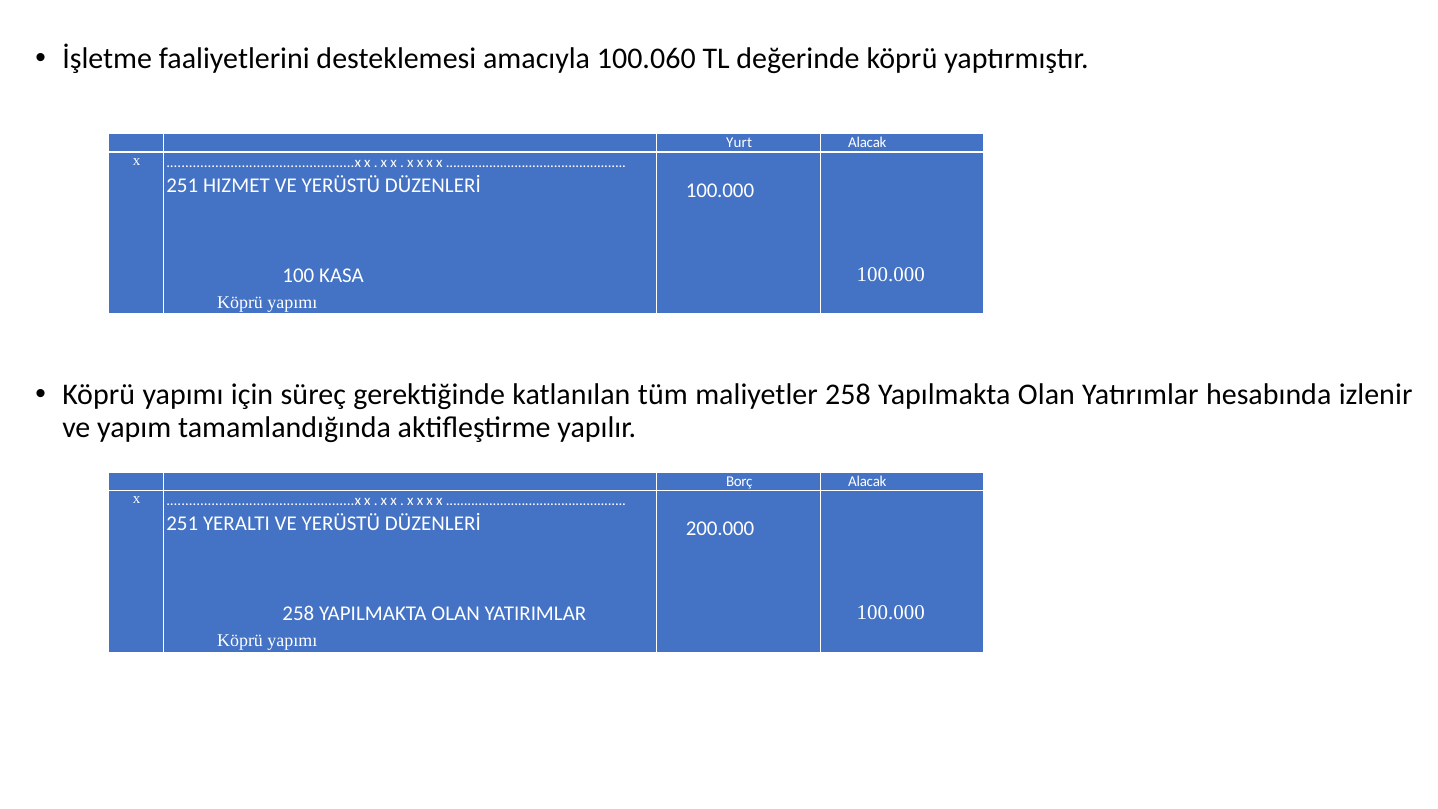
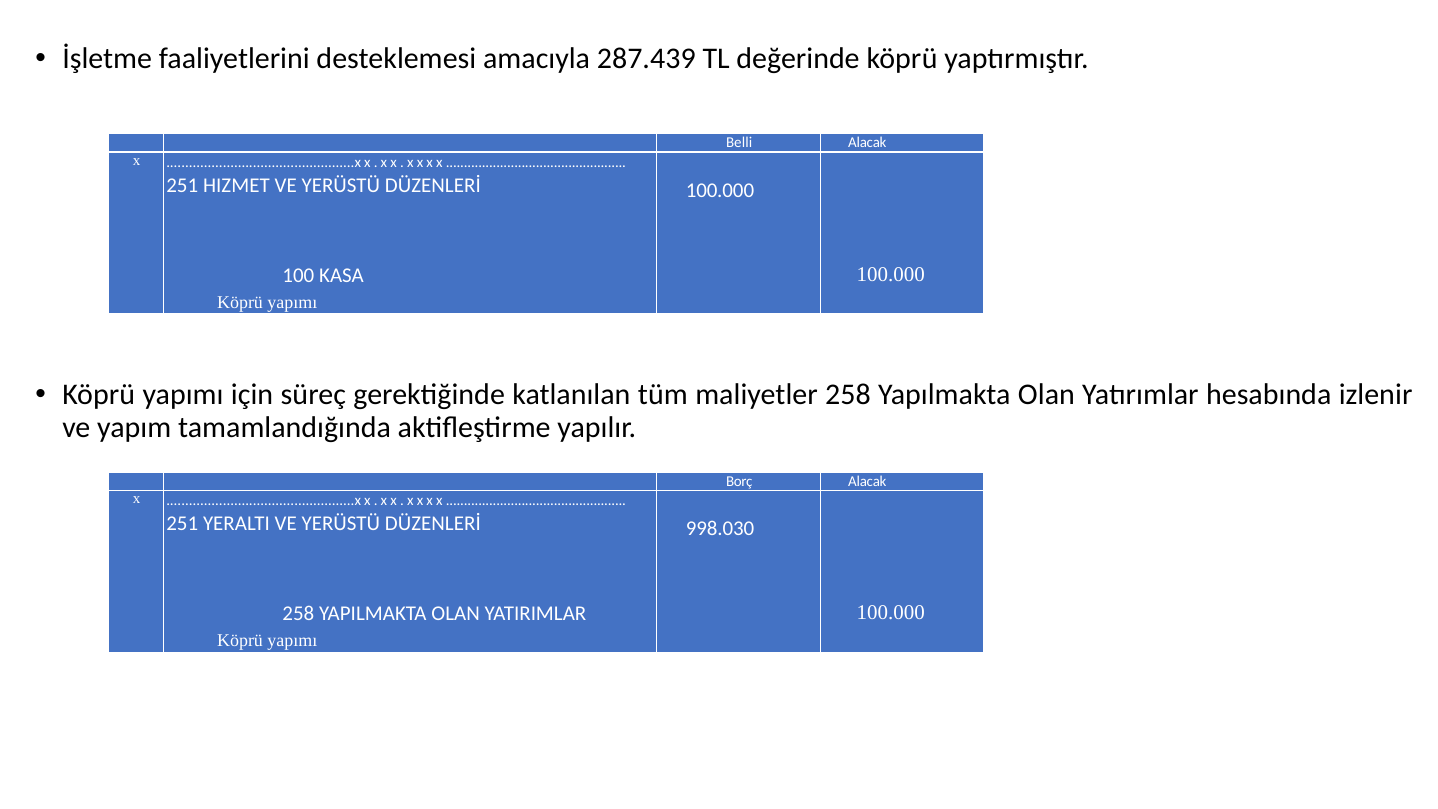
100.060: 100.060 -> 287.439
Yurt: Yurt -> Belli
200.000: 200.000 -> 998.030
